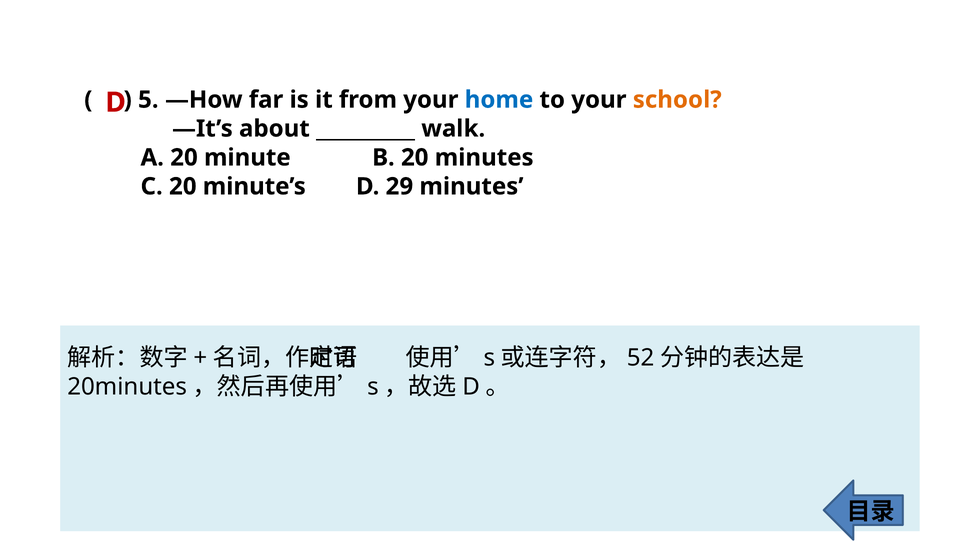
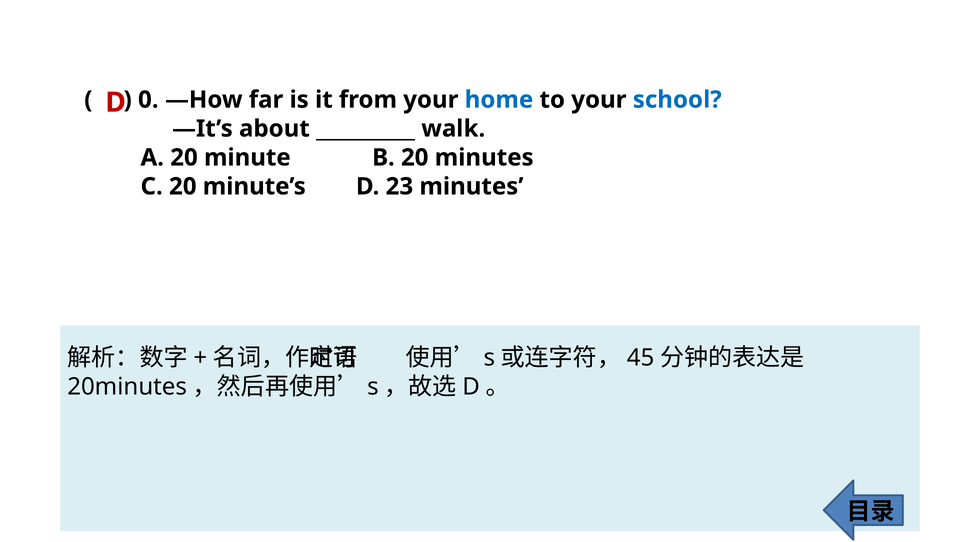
5: 5 -> 0
school colour: orange -> blue
29: 29 -> 23
52: 52 -> 45
